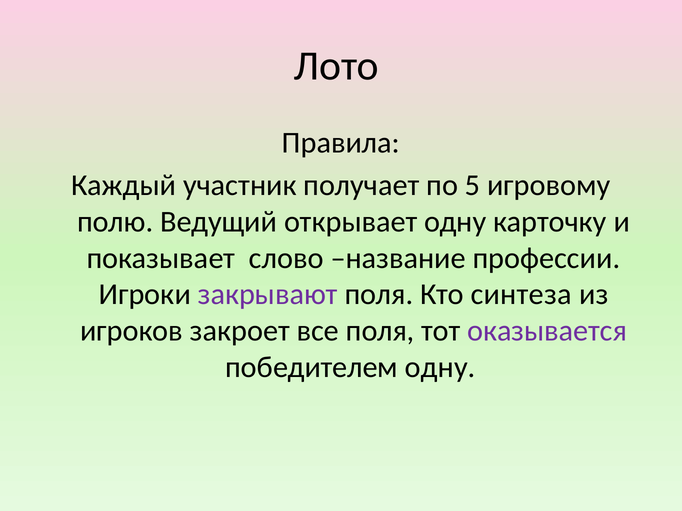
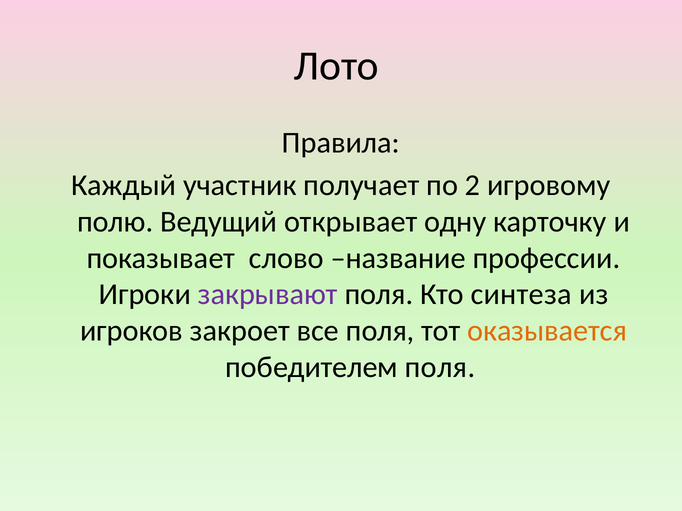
5: 5 -> 2
оказывается colour: purple -> orange
победителем одну: одну -> поля
